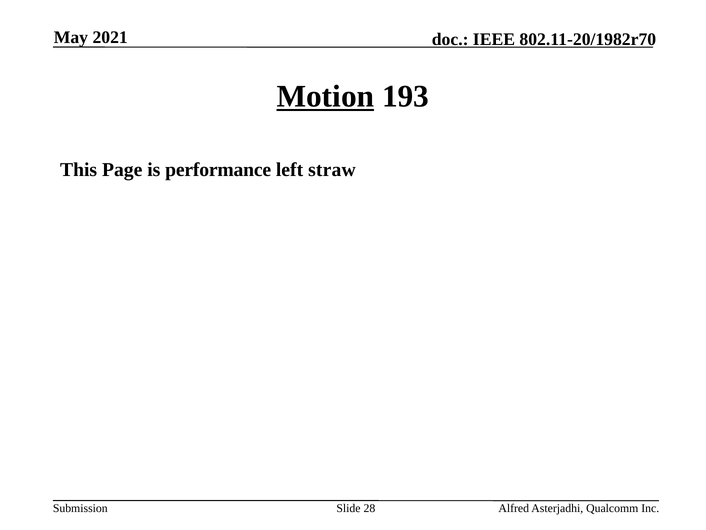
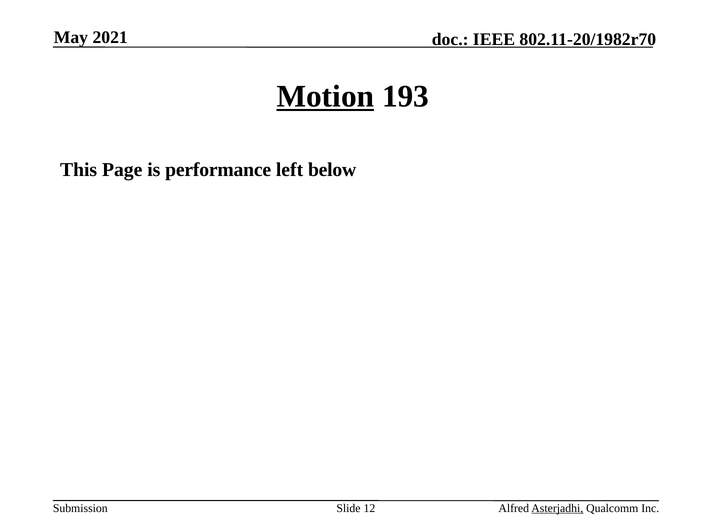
straw: straw -> below
28: 28 -> 12
Asterjadhi underline: none -> present
